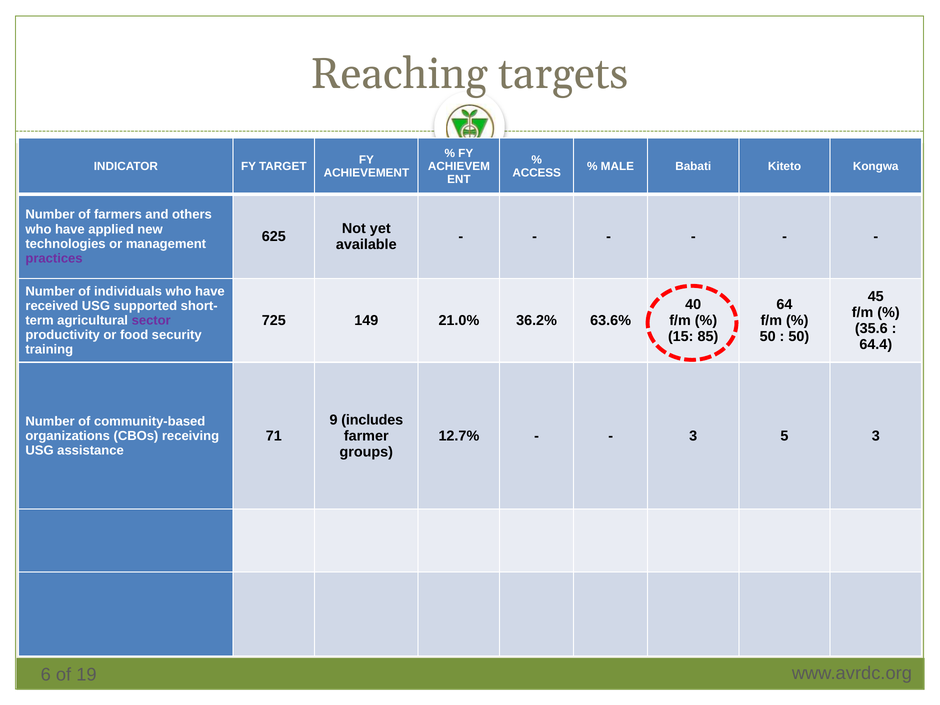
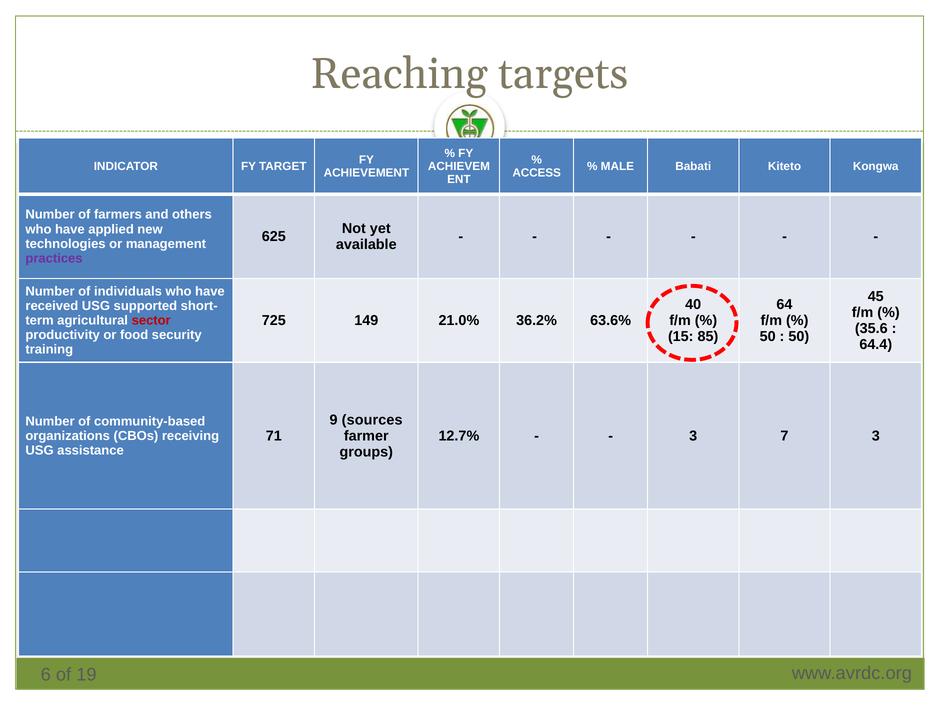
sector colour: purple -> red
includes: includes -> sources
5: 5 -> 7
